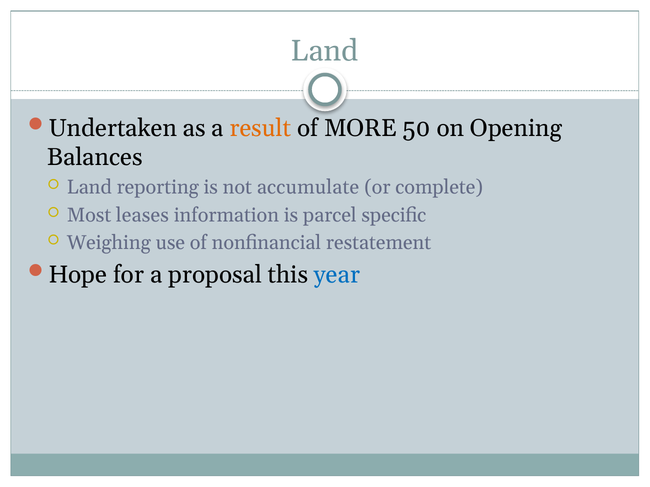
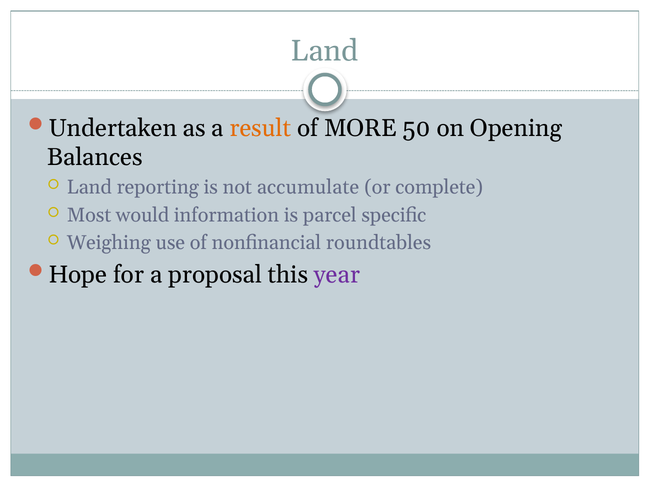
leases: leases -> would
restatement: restatement -> roundtables
year colour: blue -> purple
